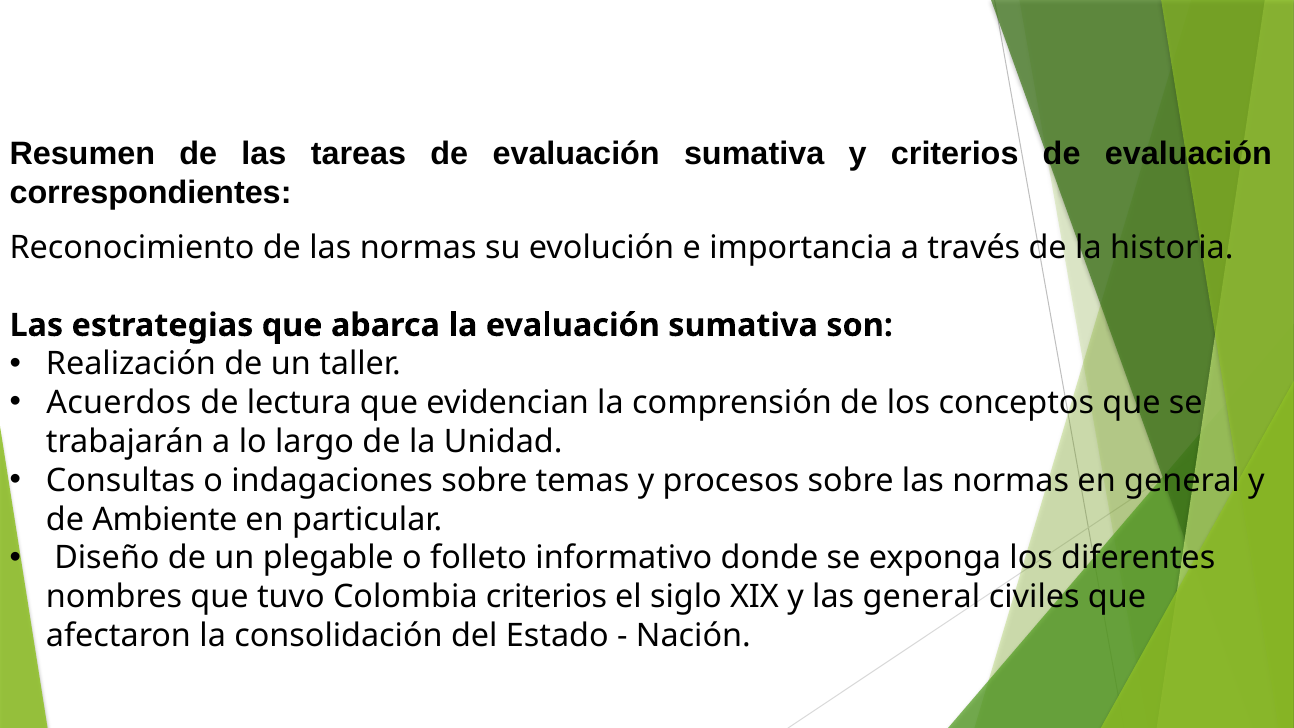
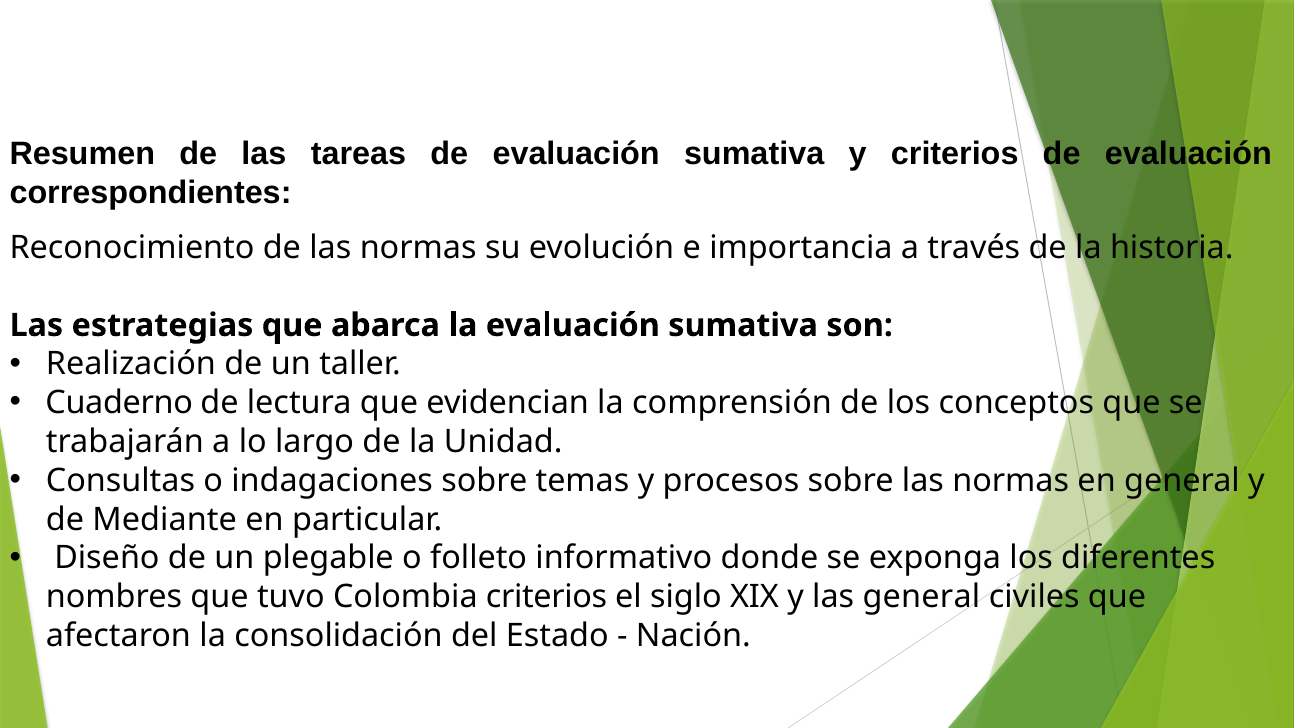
Acuerdos: Acuerdos -> Cuaderno
Ambiente: Ambiente -> Mediante
